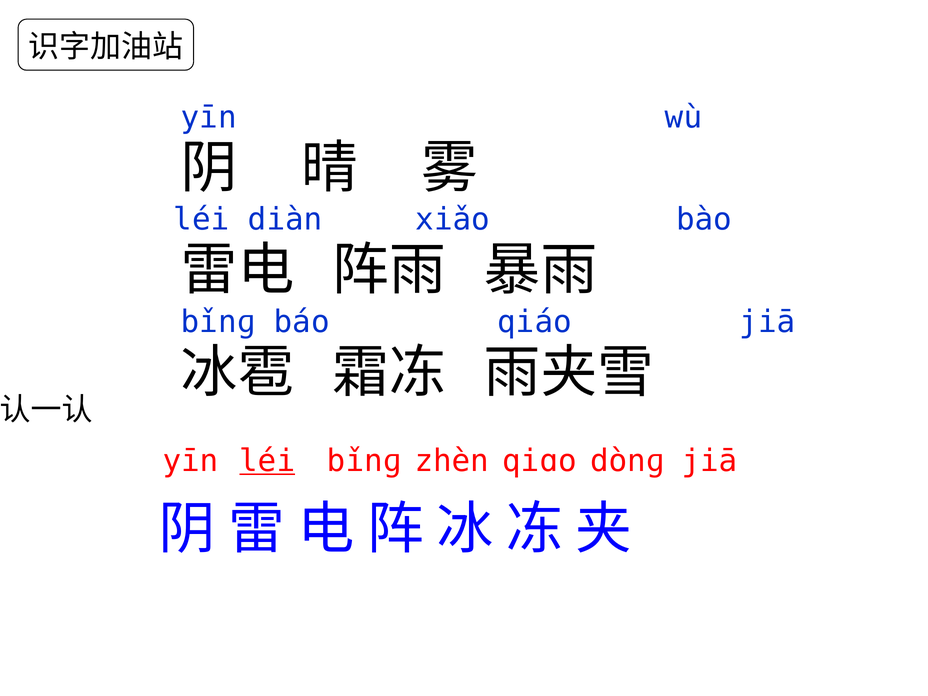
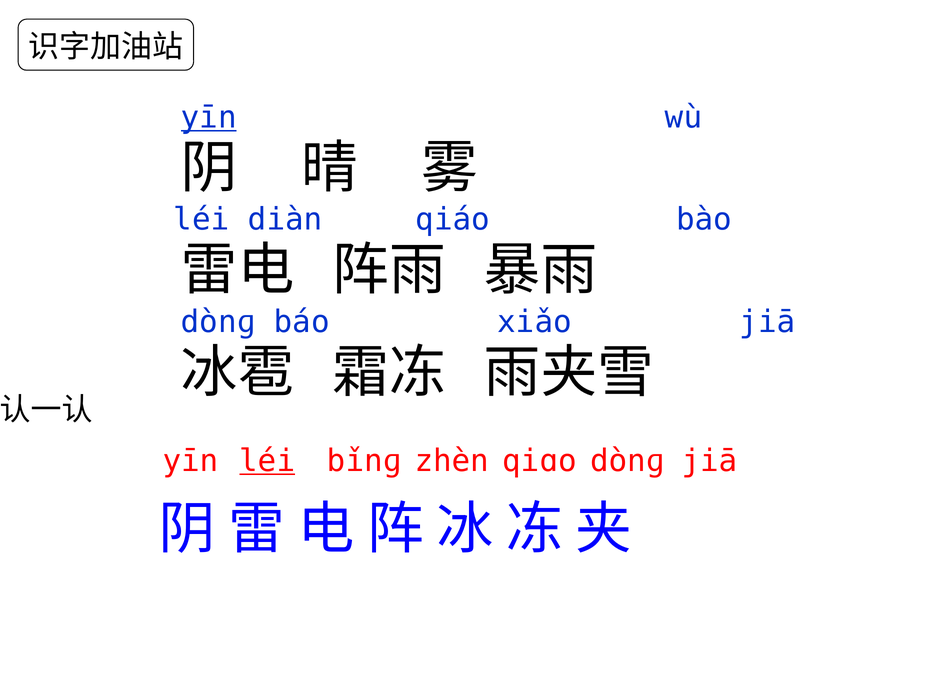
yīn at (209, 117) underline: none -> present
xiǎo: xiǎo -> qiáo
bǐnɡ at (218, 322): bǐnɡ -> dònɡ
qiáo: qiáo -> xiǎo
